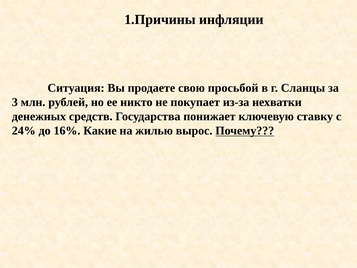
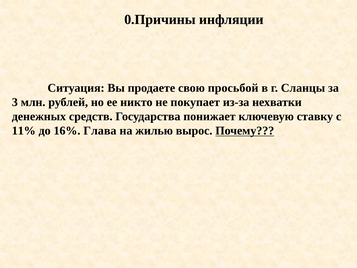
1.Причины: 1.Причины -> 0.Причины
24%: 24% -> 11%
Какие: Какие -> Глава
